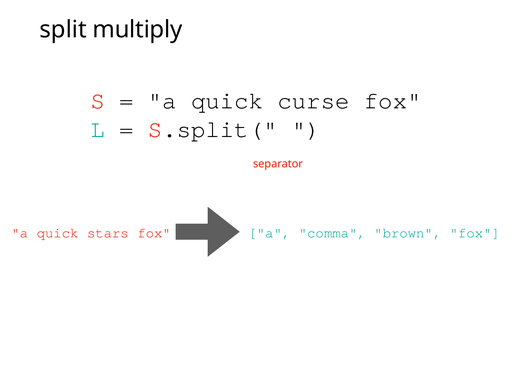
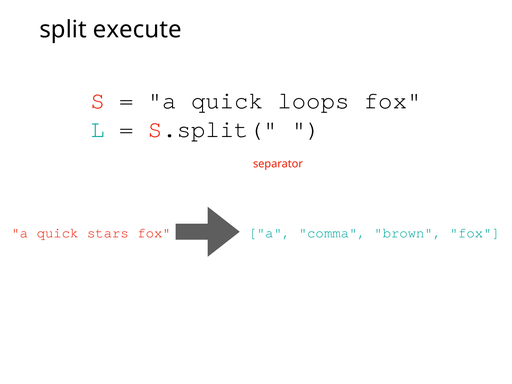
multiply: multiply -> execute
curse: curse -> loops
